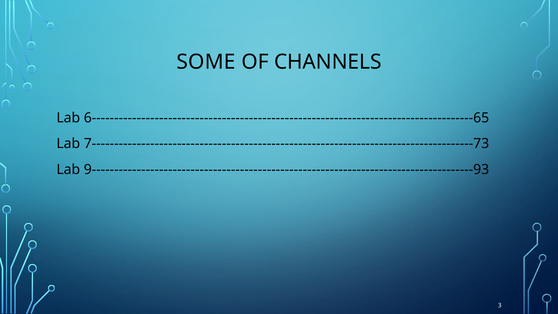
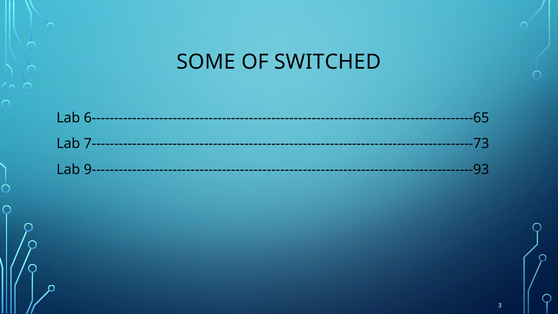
CHANNELS: CHANNELS -> SWITCHED
